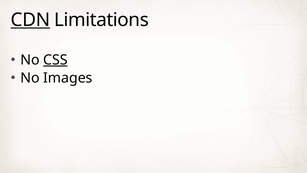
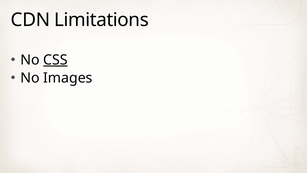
CDN underline: present -> none
